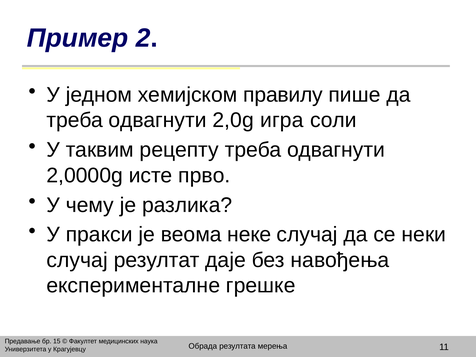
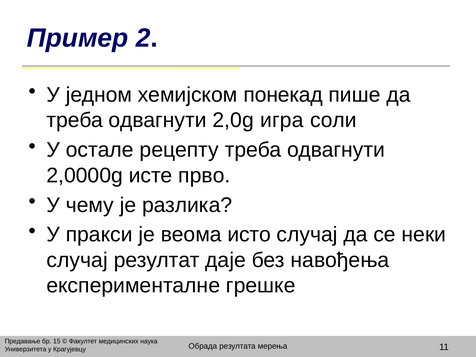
правилу: правилу -> понекад
таквим: таквим -> остале
неке: неке -> исто
